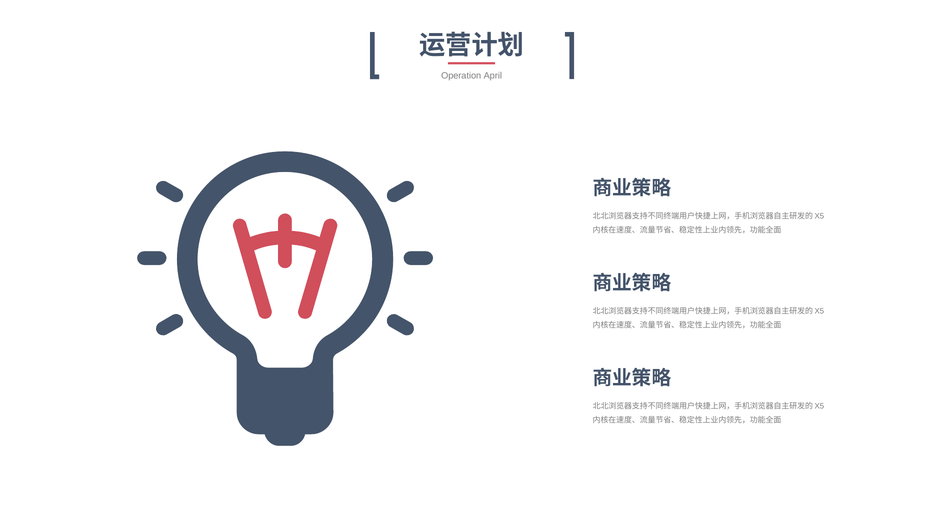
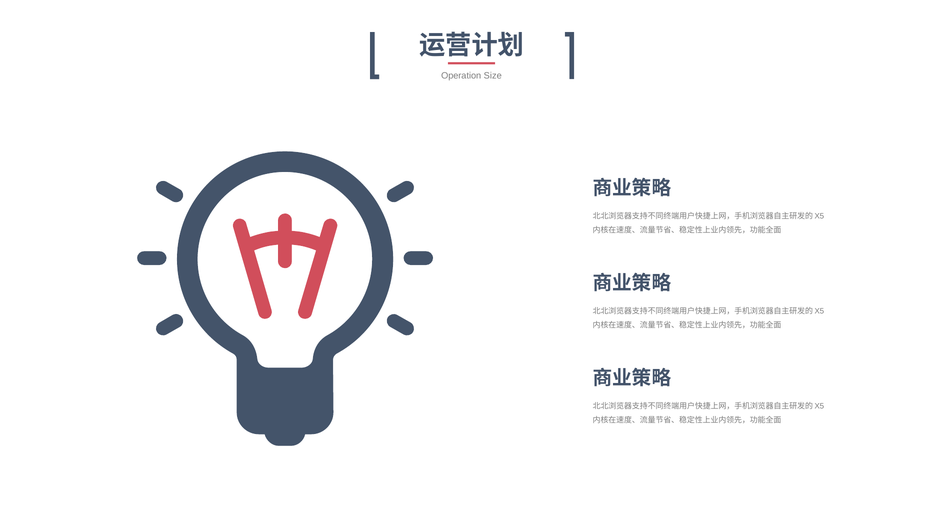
April: April -> Size
